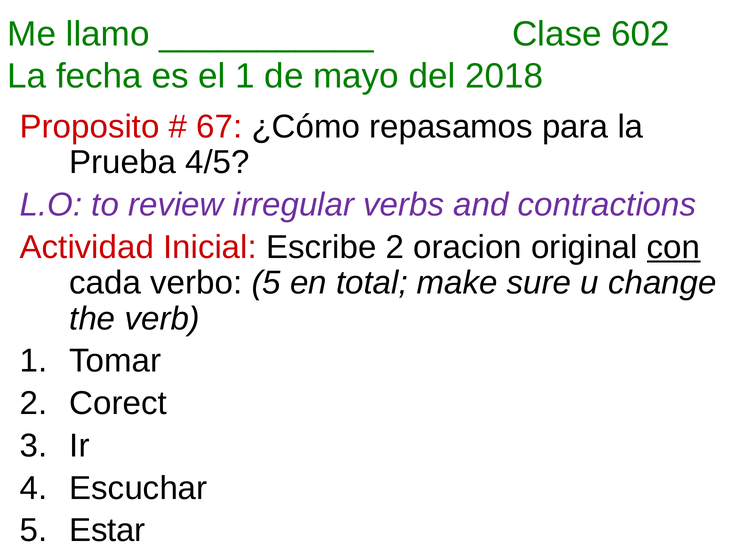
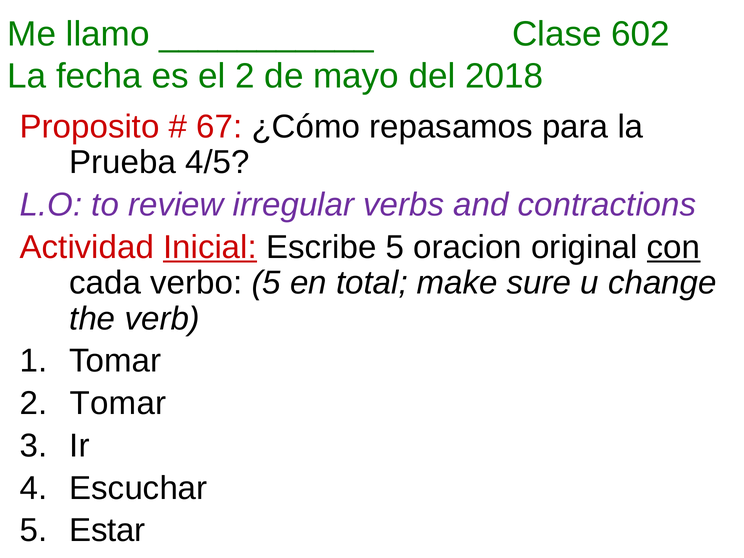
el 1: 1 -> 2
Inicial underline: none -> present
Escribe 2: 2 -> 5
Corect at (118, 403): Corect -> Tomar
